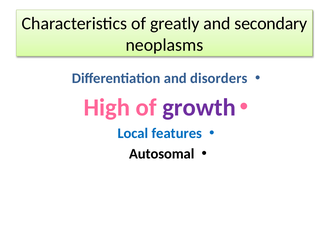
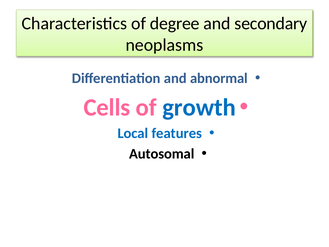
greatly: greatly -> degree
disorders: disorders -> abnormal
High: High -> Cells
growth colour: purple -> blue
